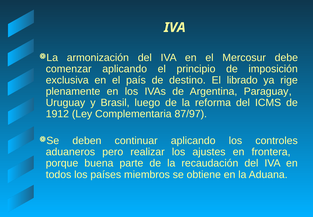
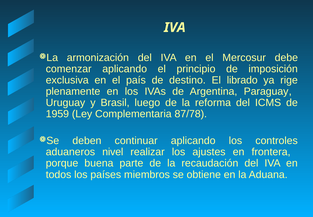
1912: 1912 -> 1959
87/97: 87/97 -> 87/78
pero: pero -> nivel
